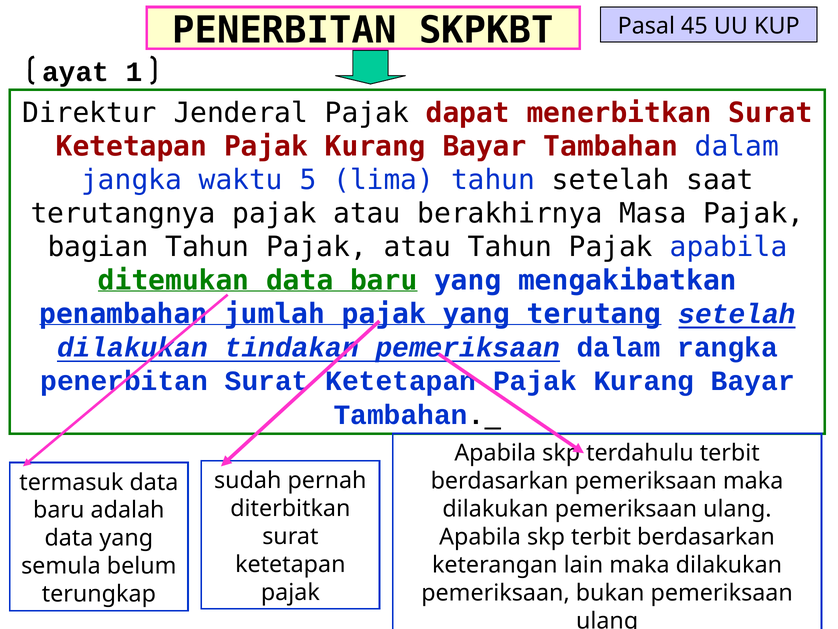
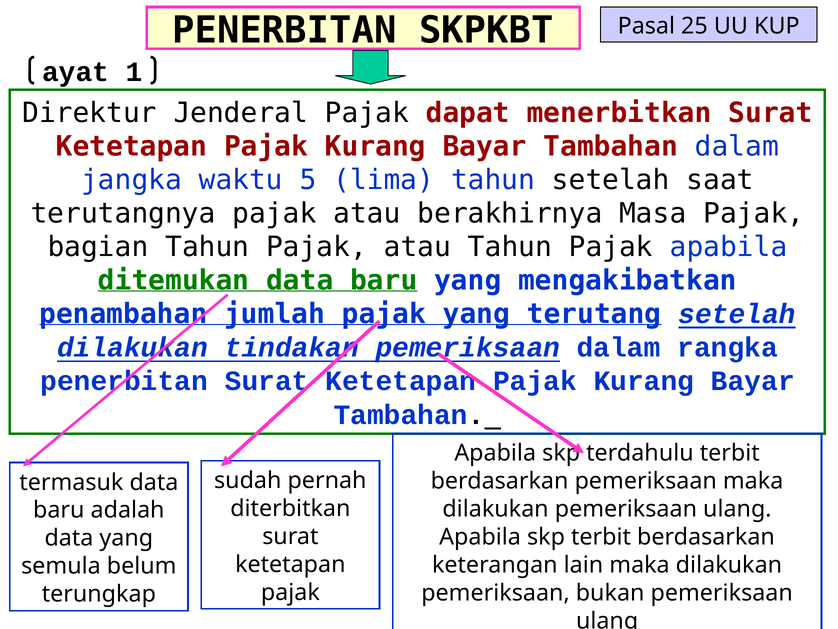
45: 45 -> 25
